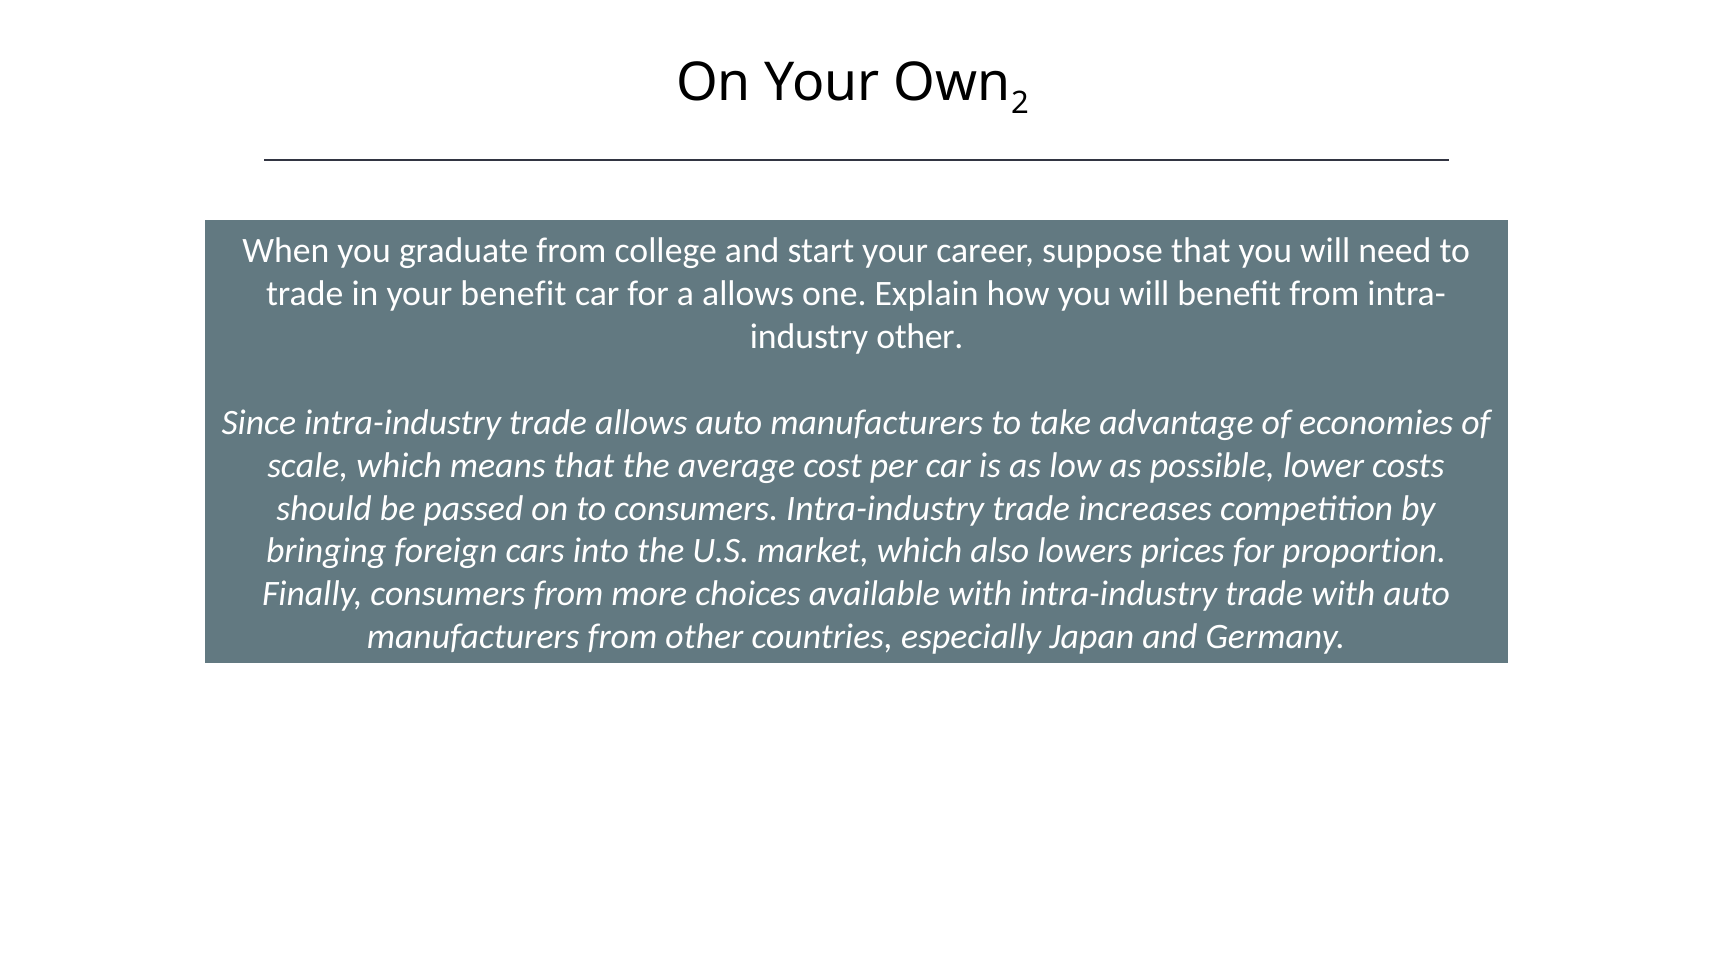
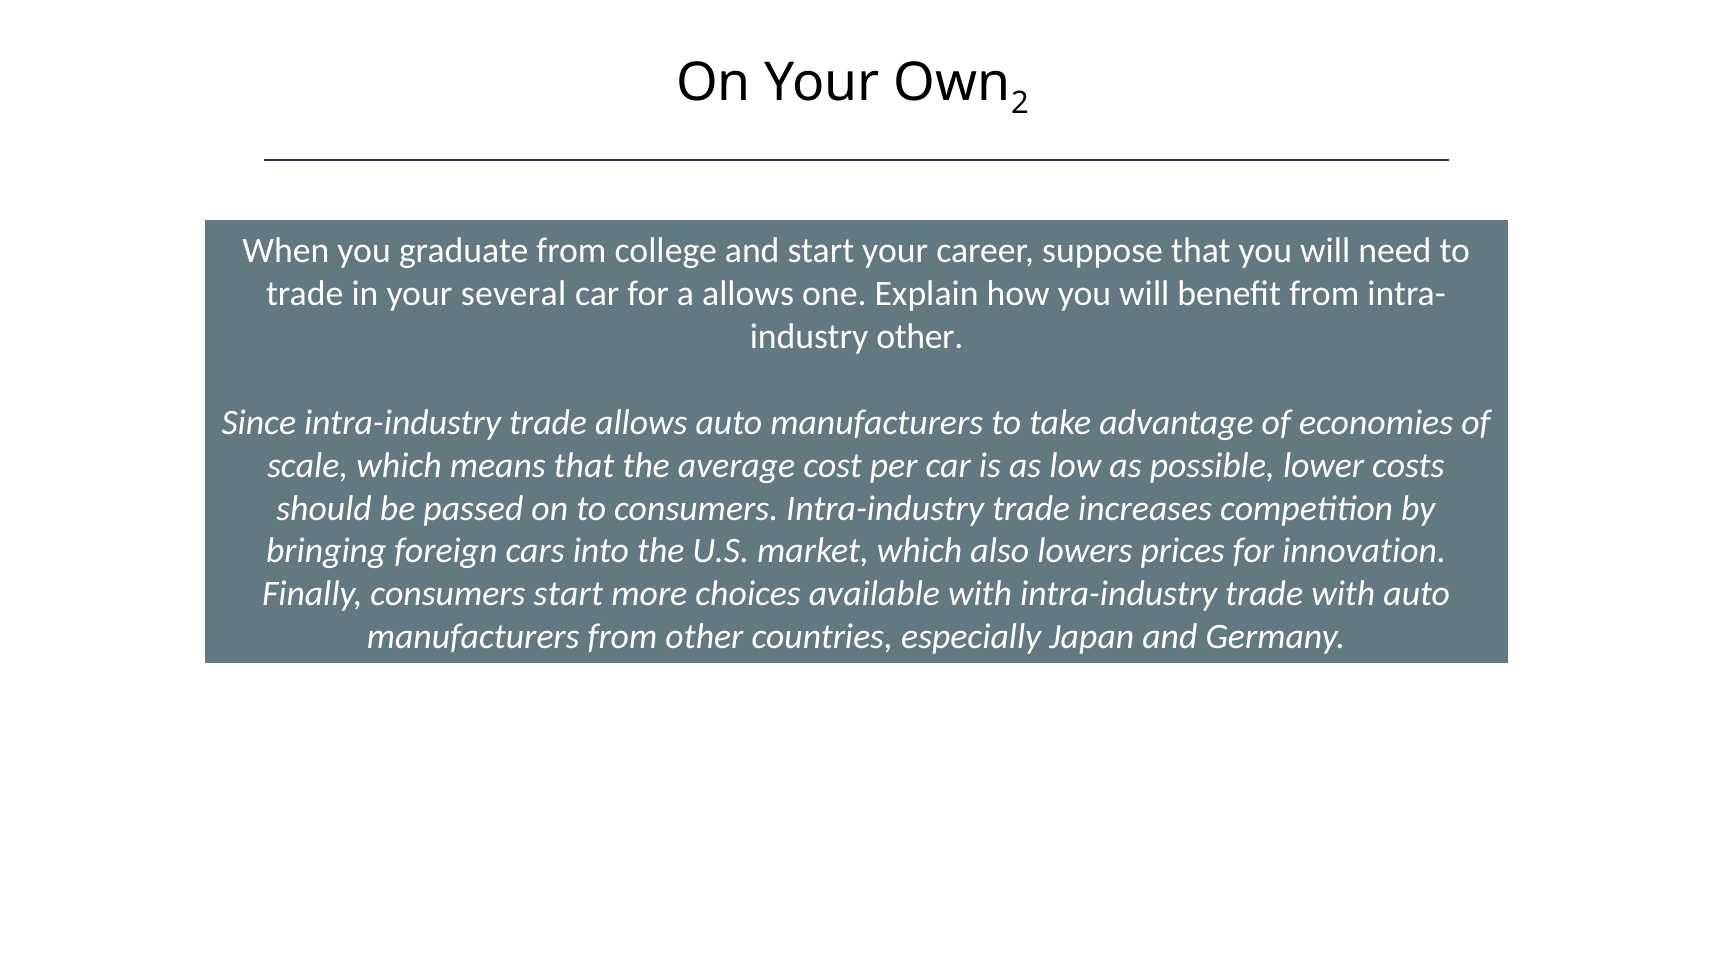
your benefit: benefit -> several
proportion: proportion -> innovation
consumers from: from -> start
